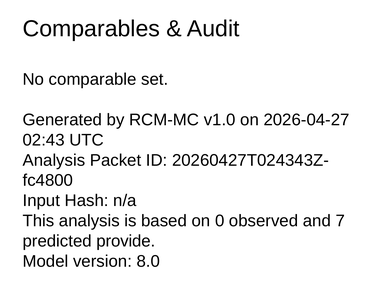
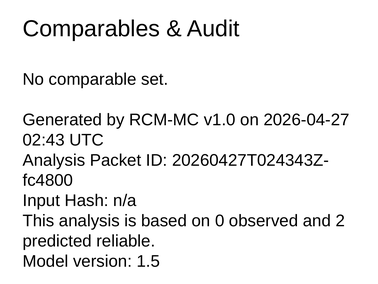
7: 7 -> 2
provide: provide -> reliable
8.0: 8.0 -> 1.5
